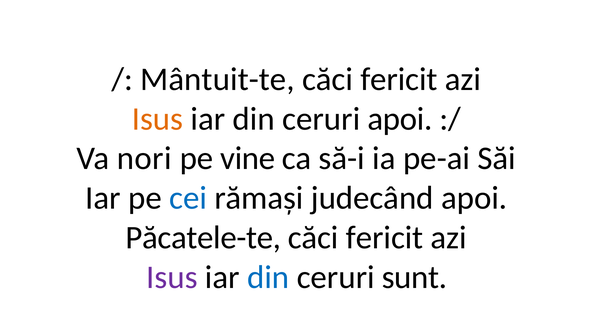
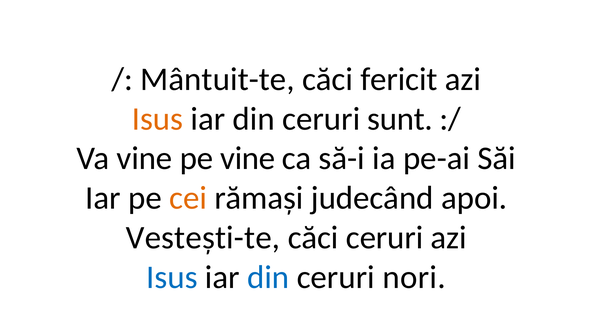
ceruri apoi: apoi -> sunt
Va nori: nori -> vine
cei colour: blue -> orange
Păcatele-te: Păcatele-te -> Vestești-te
fericit at (385, 237): fericit -> ceruri
Isus at (172, 277) colour: purple -> blue
sunt: sunt -> nori
